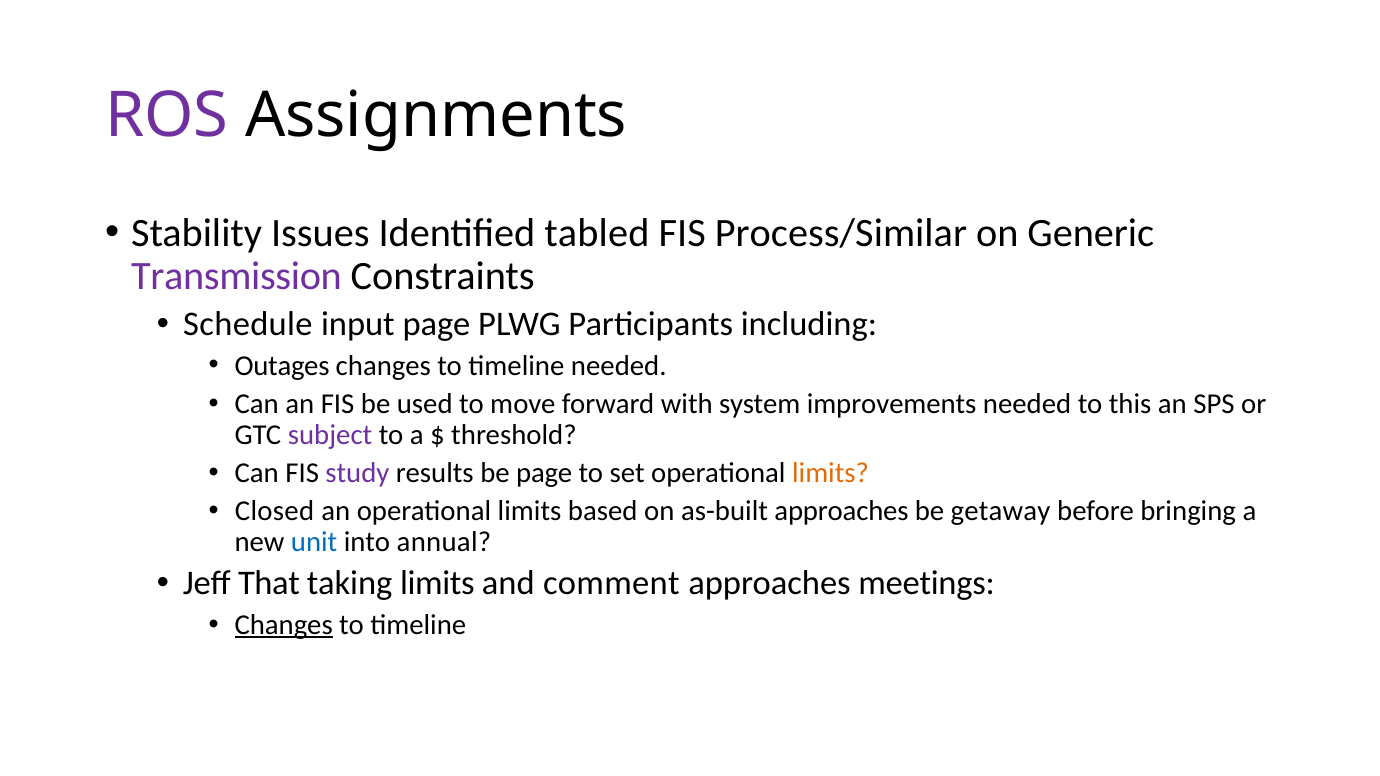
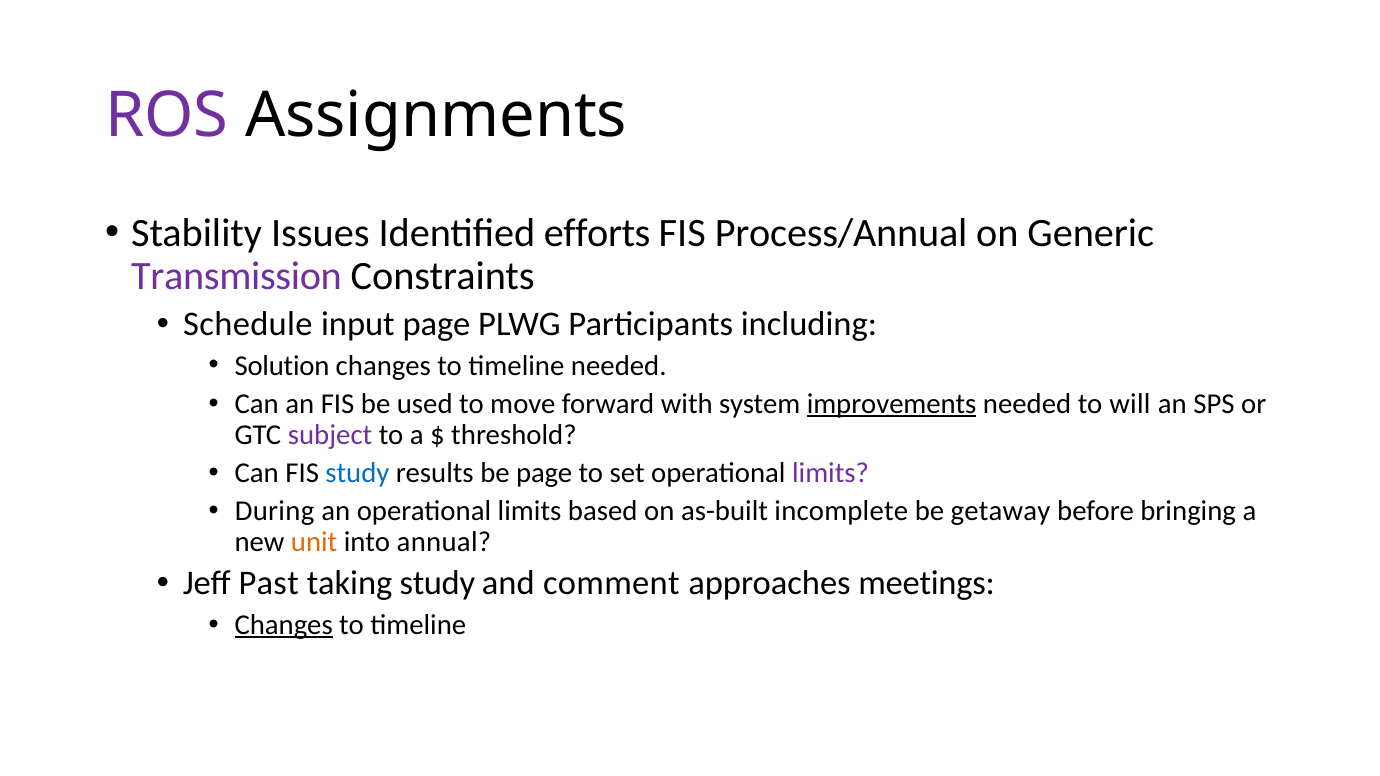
tabled: tabled -> efforts
Process/Similar: Process/Similar -> Process/Annual
Outages: Outages -> Solution
improvements underline: none -> present
this: this -> will
study at (357, 473) colour: purple -> blue
limits at (831, 473) colour: orange -> purple
Closed: Closed -> During
as-built approaches: approaches -> incomplete
unit colour: blue -> orange
That: That -> Past
taking limits: limits -> study
